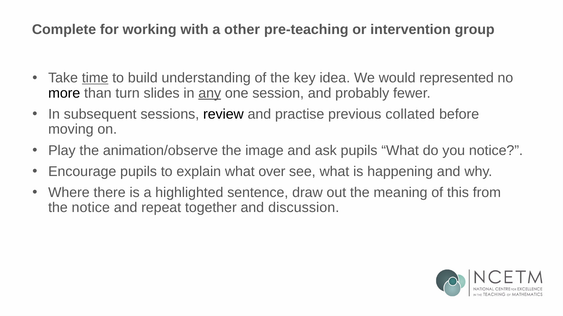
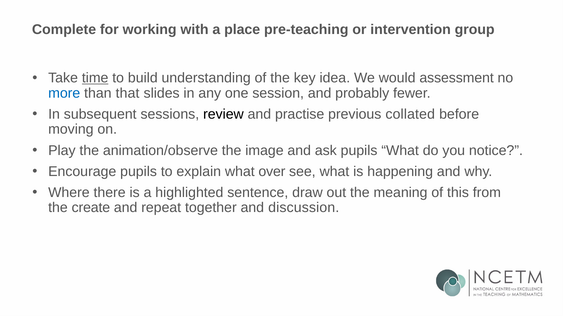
other: other -> place
represented: represented -> assessment
more colour: black -> blue
turn: turn -> that
any underline: present -> none
the notice: notice -> create
